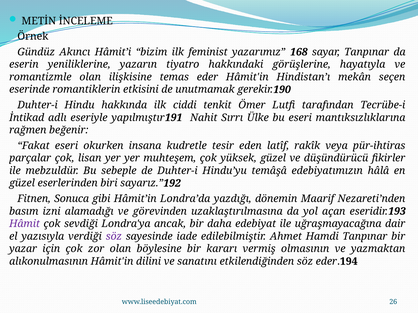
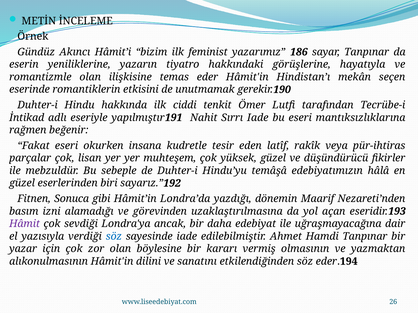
168: 168 -> 186
Sırrı Ülke: Ülke -> Iade
söz at (114, 237) colour: purple -> blue
